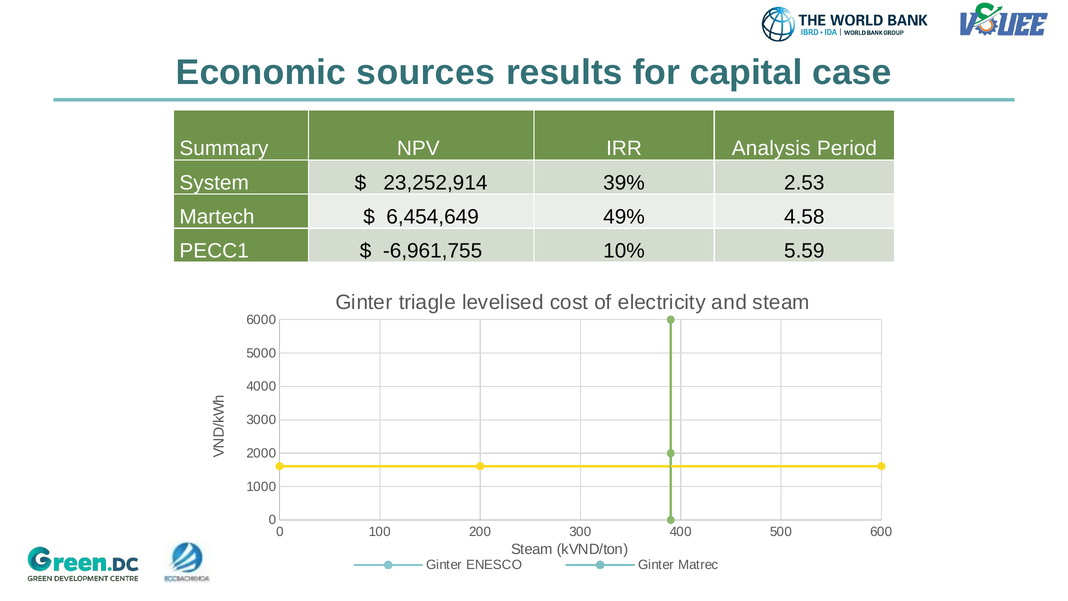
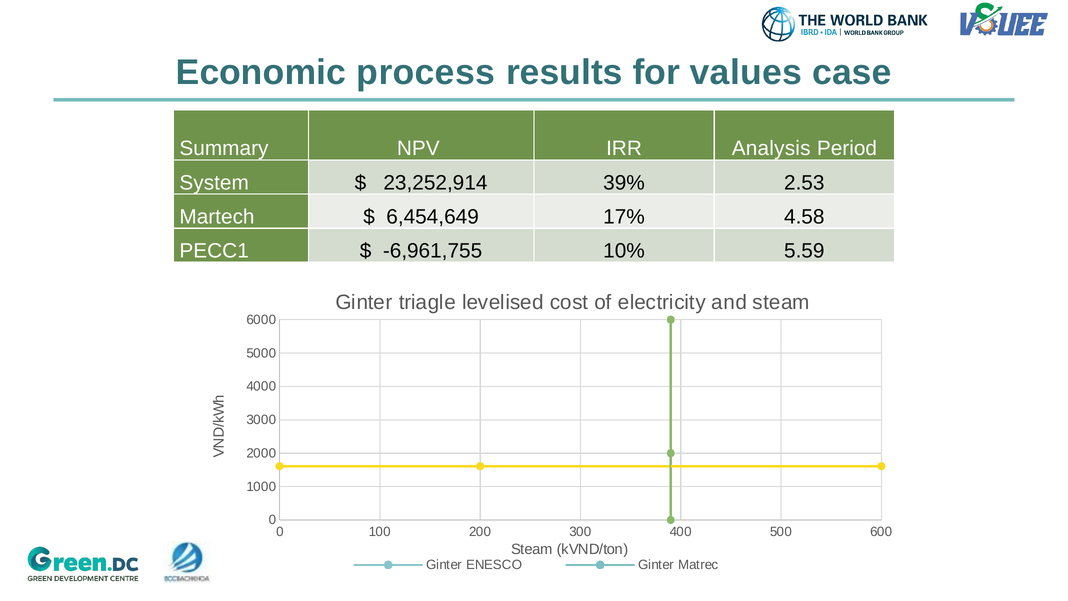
sources: sources -> process
capital: capital -> values
49%: 49% -> 17%
